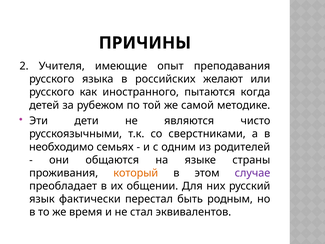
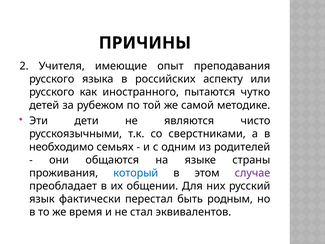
желают: желают -> аспекту
когда: когда -> чутко
который colour: orange -> blue
